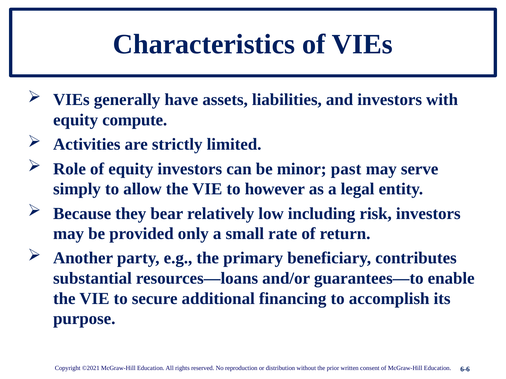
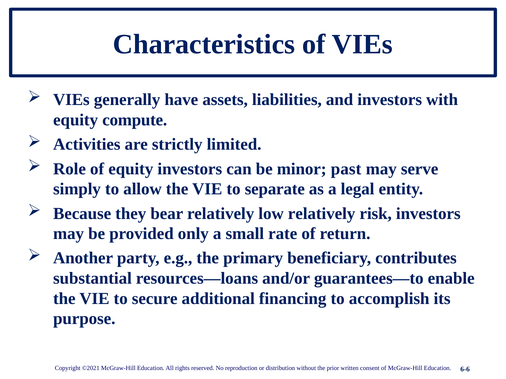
however: however -> separate
low including: including -> relatively
